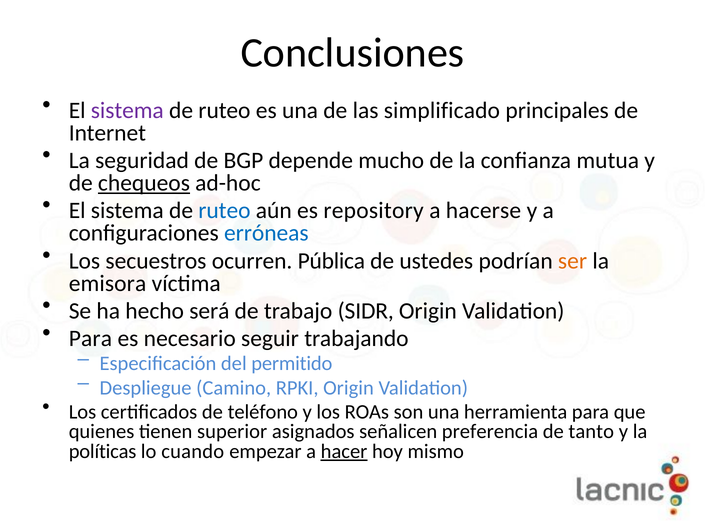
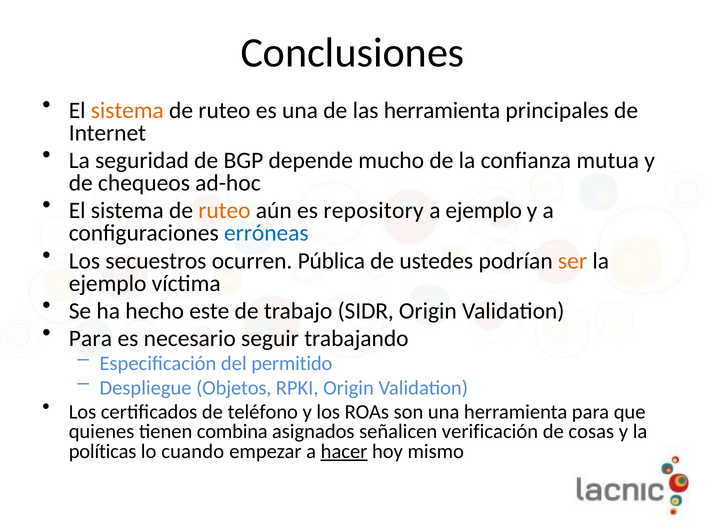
sistema at (127, 110) colour: purple -> orange
las simplificado: simplificado -> herramienta
chequeos underline: present -> none
ruteo at (224, 211) colour: blue -> orange
a hacerse: hacerse -> ejemplo
emisora at (108, 283): emisora -> ejemplo
será: será -> este
Camino: Camino -> Objetos
superior: superior -> combina
preferencia: preferencia -> verificación
tanto: tanto -> cosas
